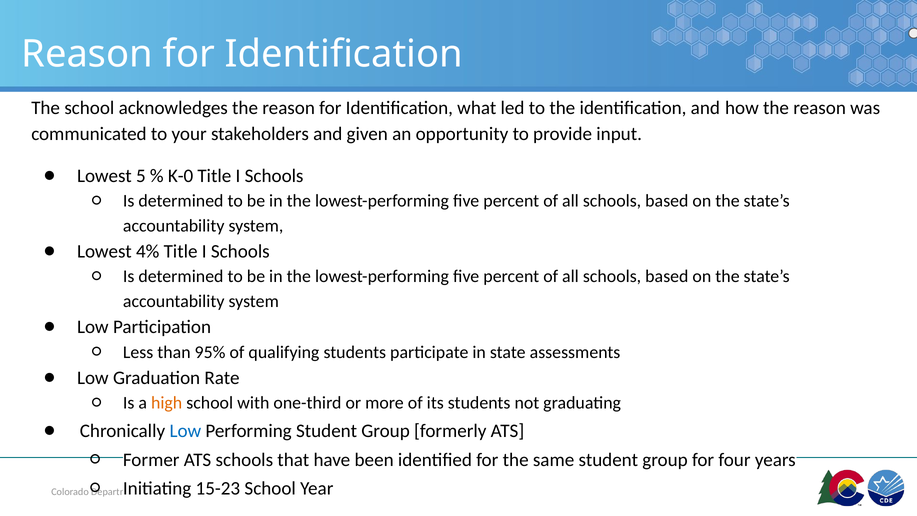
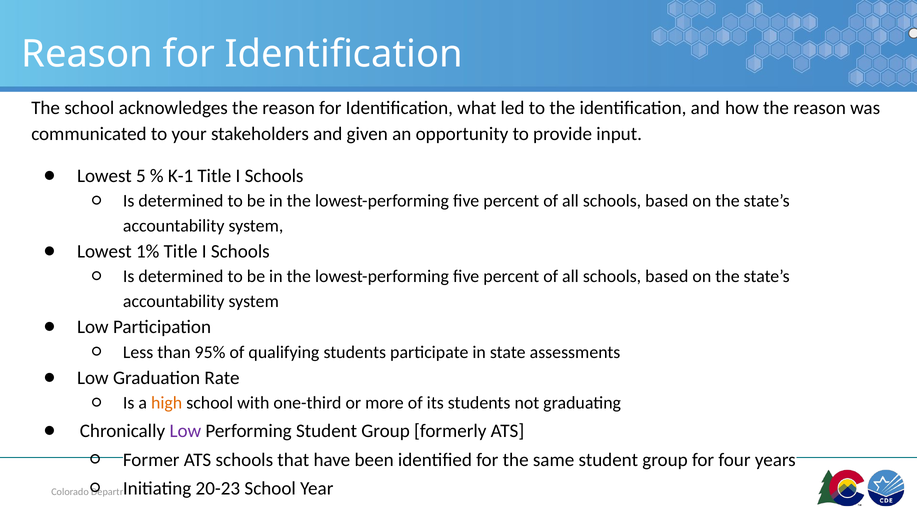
K-0: K-0 -> K-1
4%: 4% -> 1%
Low at (185, 431) colour: blue -> purple
15-23: 15-23 -> 20-23
